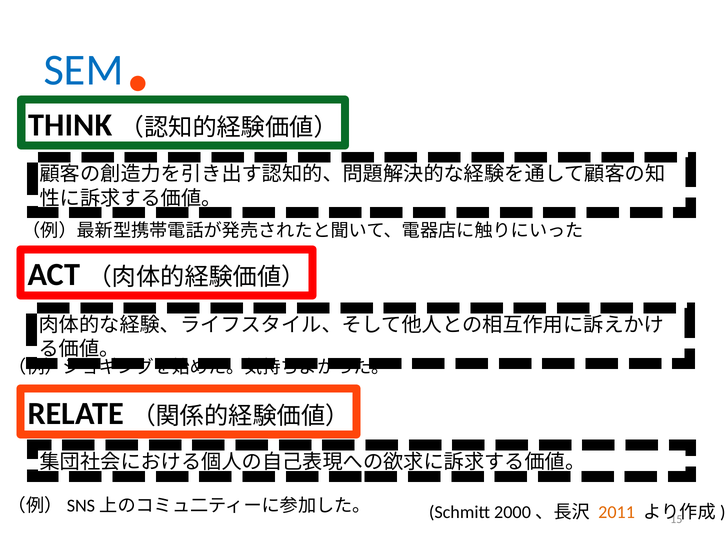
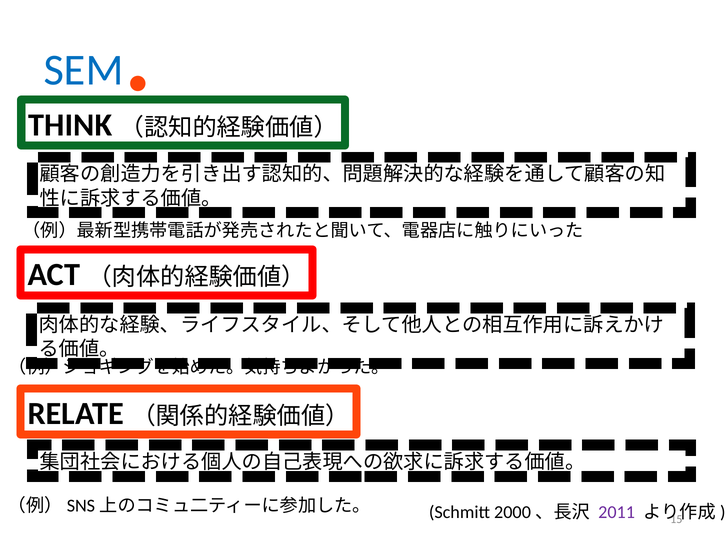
2011 colour: orange -> purple
